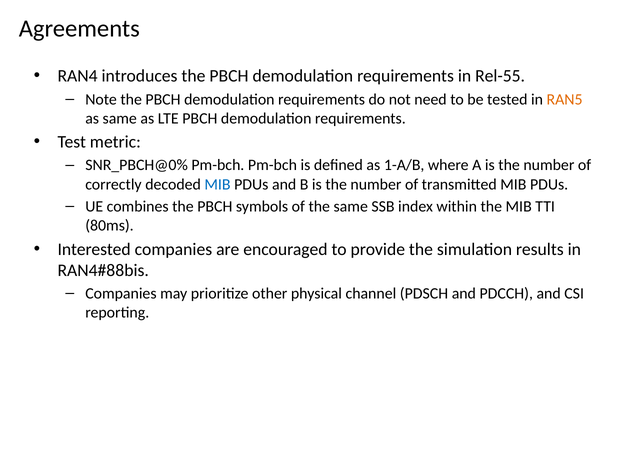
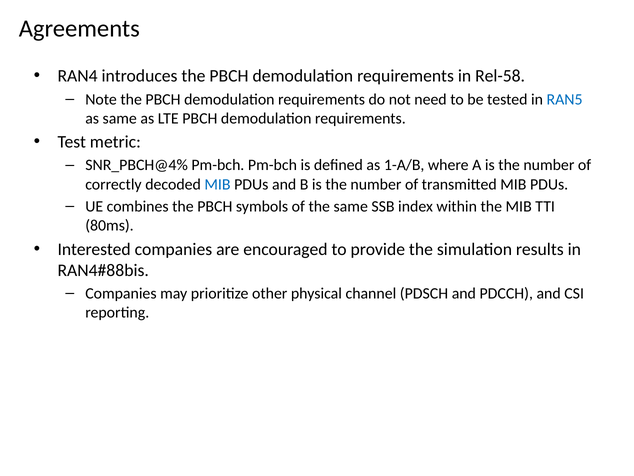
Rel-55: Rel-55 -> Rel-58
RAN5 colour: orange -> blue
SNR_PBCH@0%: SNR_PBCH@0% -> SNR_PBCH@4%
